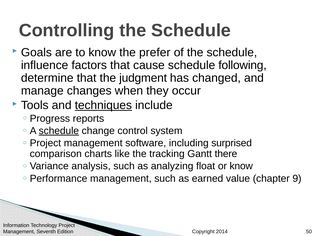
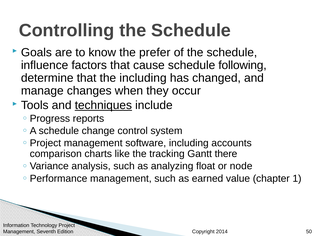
the judgment: judgment -> including
schedule at (59, 131) underline: present -> none
surprised: surprised -> accounts
or know: know -> node
9: 9 -> 1
